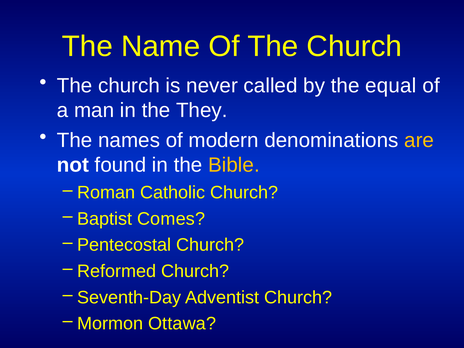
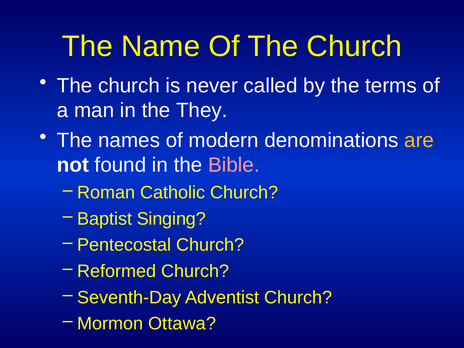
equal: equal -> terms
Bible colour: yellow -> pink
Comes: Comes -> Singing
